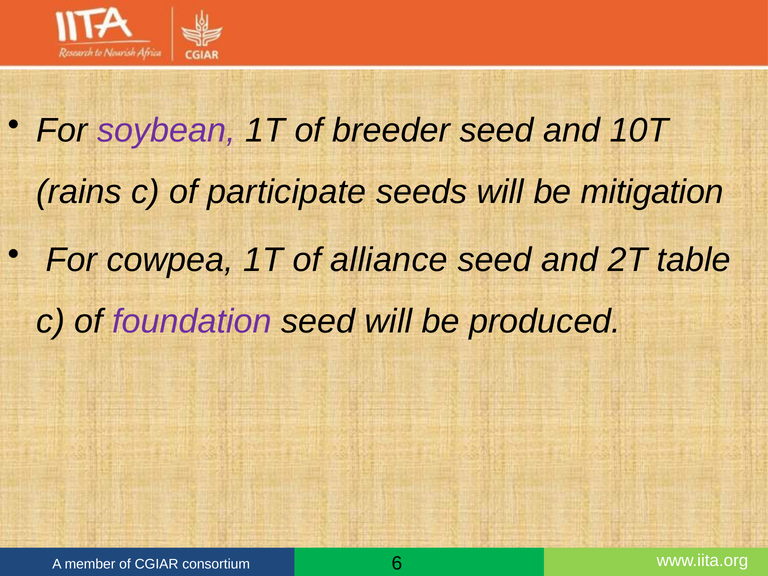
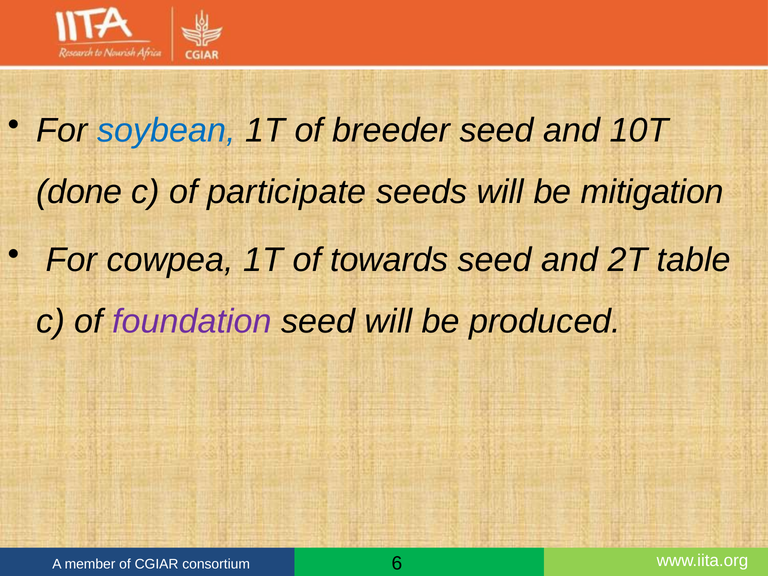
soybean colour: purple -> blue
rains: rains -> done
alliance: alliance -> towards
